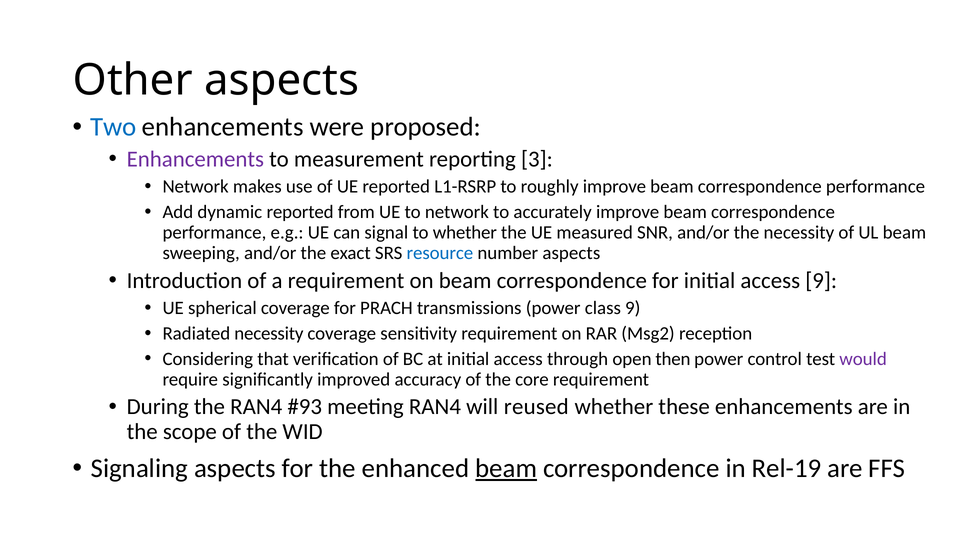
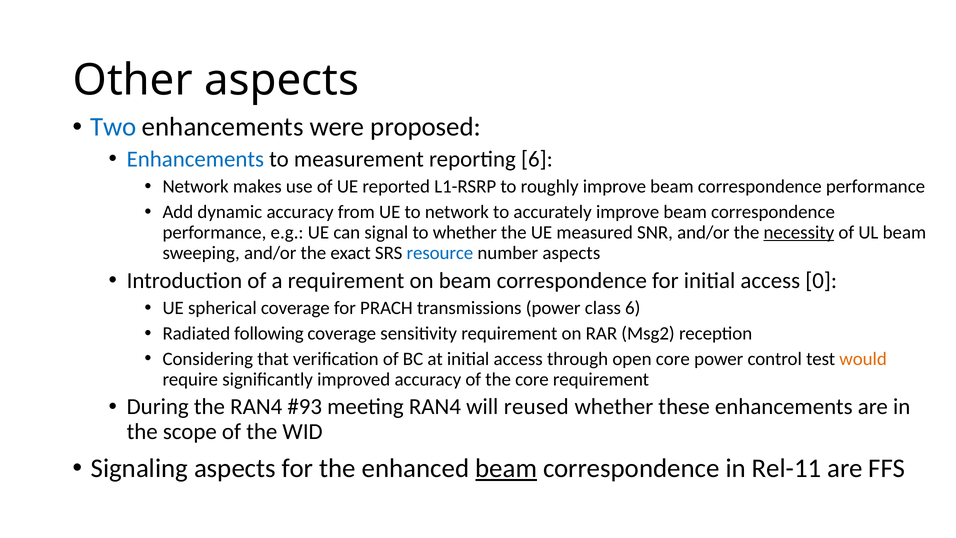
Enhancements at (195, 159) colour: purple -> blue
reporting 3: 3 -> 6
dynamic reported: reported -> accuracy
necessity at (799, 232) underline: none -> present
access 9: 9 -> 0
class 9: 9 -> 6
Radiated necessity: necessity -> following
open then: then -> core
would colour: purple -> orange
Rel-19: Rel-19 -> Rel-11
